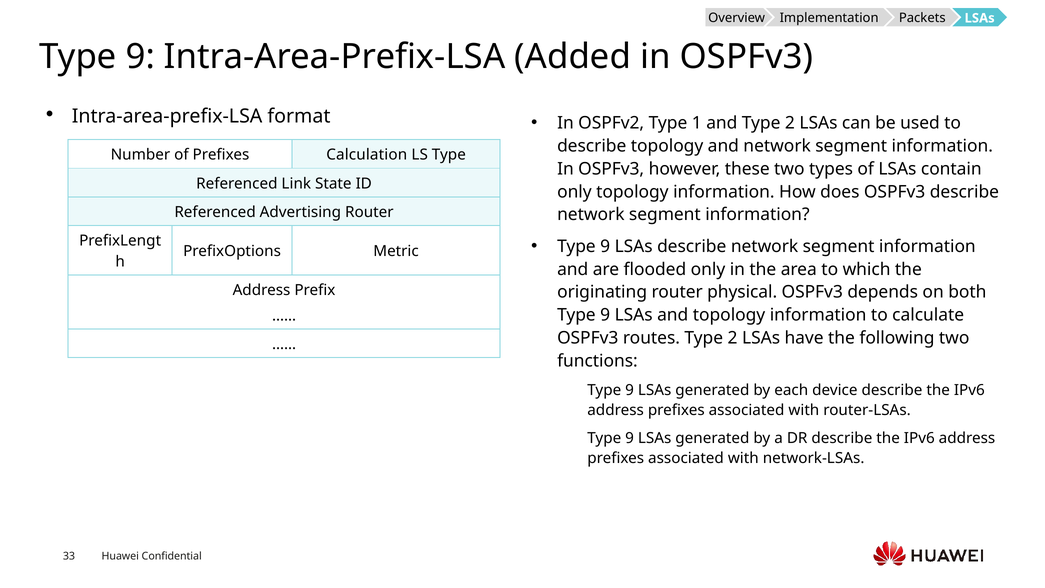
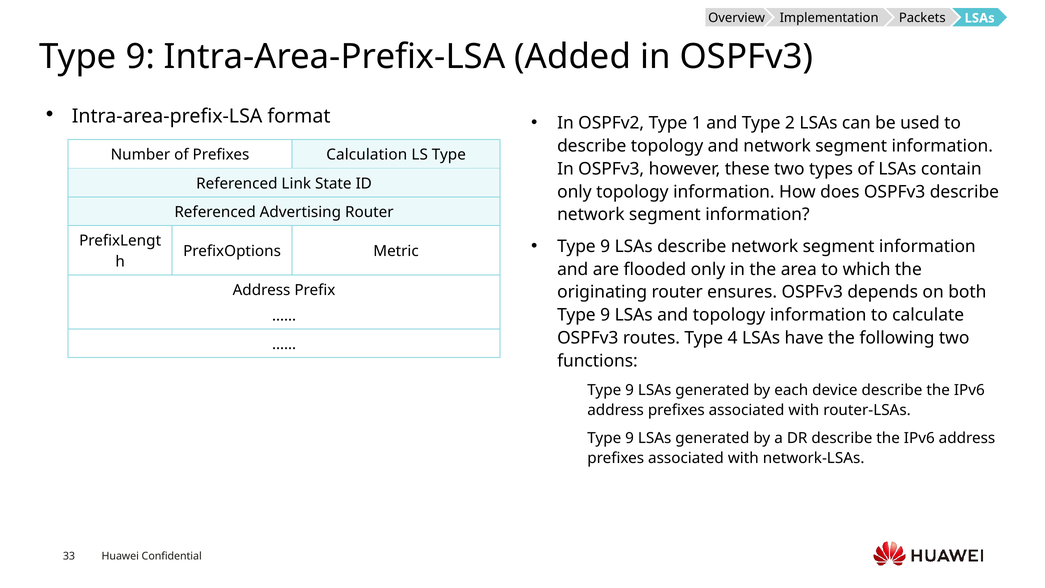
physical: physical -> ensures
routes Type 2: 2 -> 4
